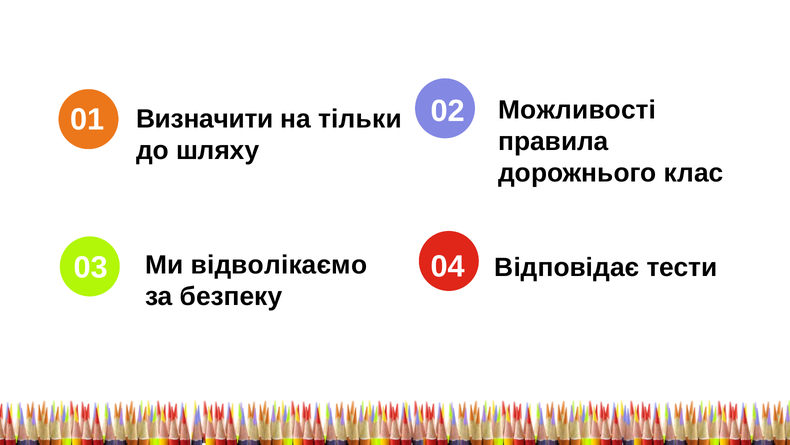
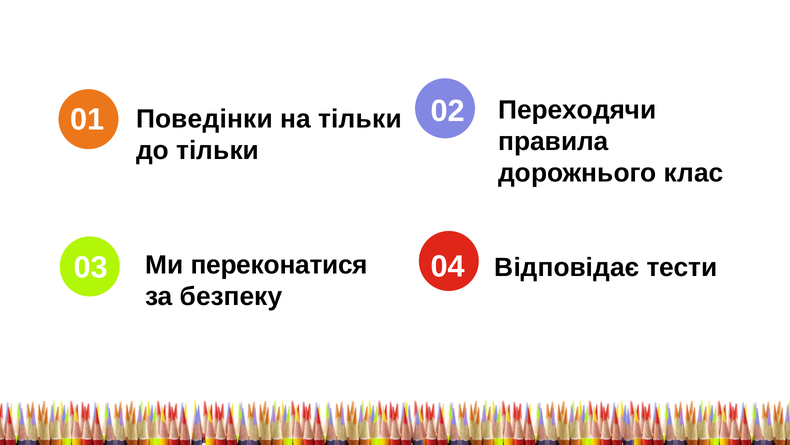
Можливості: Можливості -> Переходячи
Визначити: Визначити -> Поведінки
до шляху: шляху -> тільки
відволікаємо: відволікаємо -> переконатися
